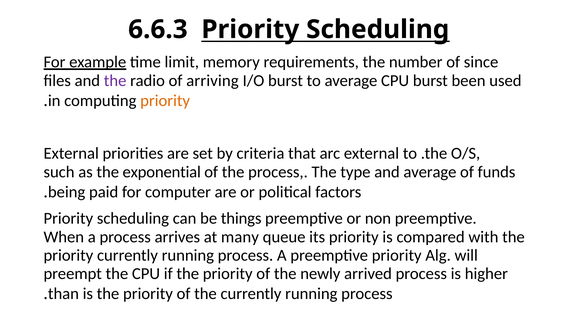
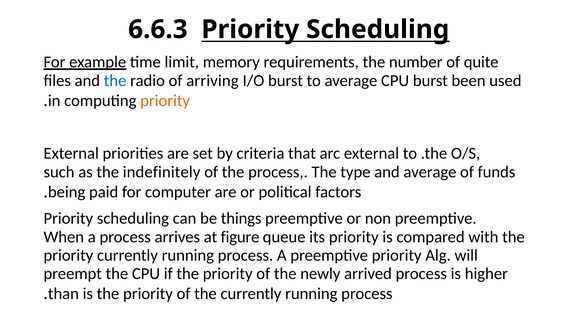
since: since -> quite
the at (115, 81) colour: purple -> blue
exponential: exponential -> indefinitely
many: many -> figure
